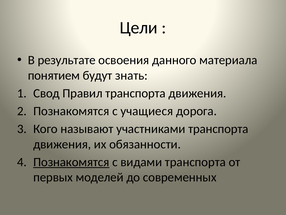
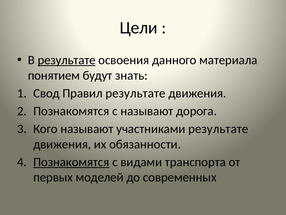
результате at (67, 60) underline: none -> present
Правил транспорта: транспорта -> результате
с учащиеся: учащиеся -> называют
участниками транспорта: транспорта -> результате
